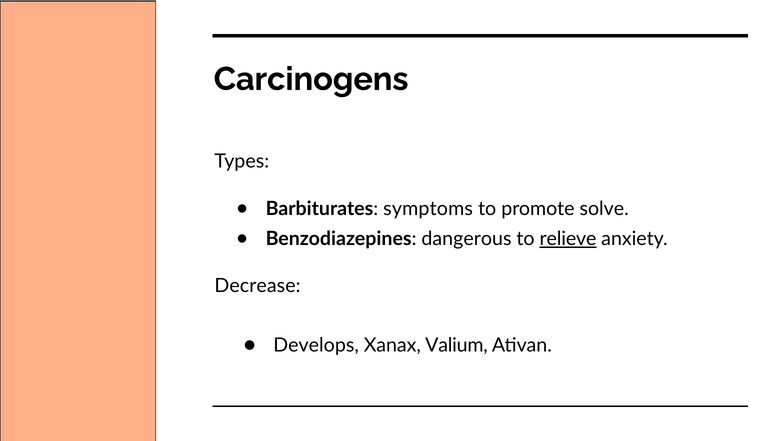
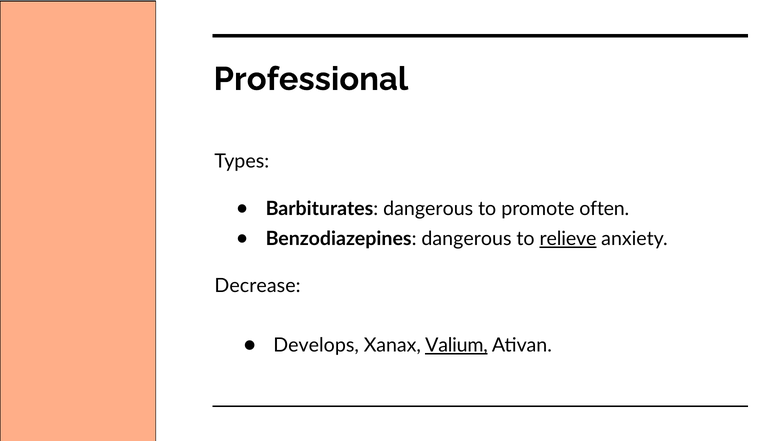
Carcinogens: Carcinogens -> Professional
Barbiturates symptoms: symptoms -> dangerous
solve: solve -> often
Valium underline: none -> present
